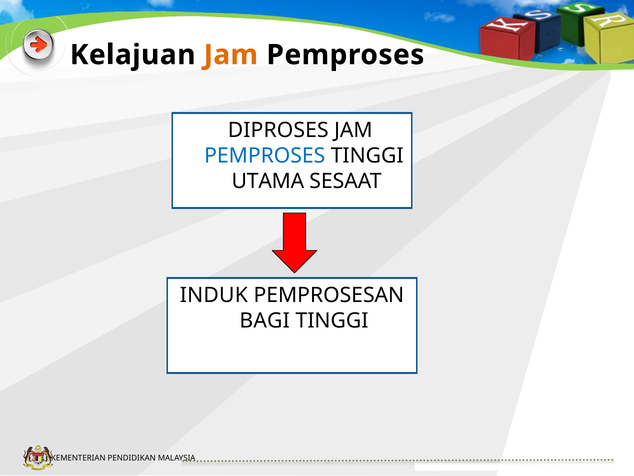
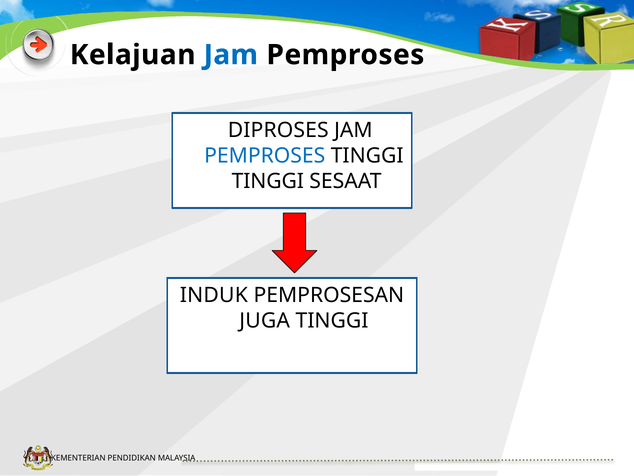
Jam at (231, 55) colour: orange -> blue
UTAMA at (268, 181): UTAMA -> TINGGI
BAGI: BAGI -> JUGA
